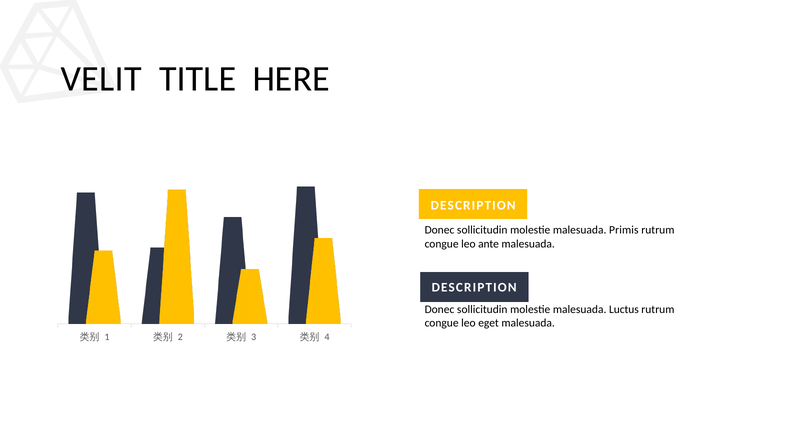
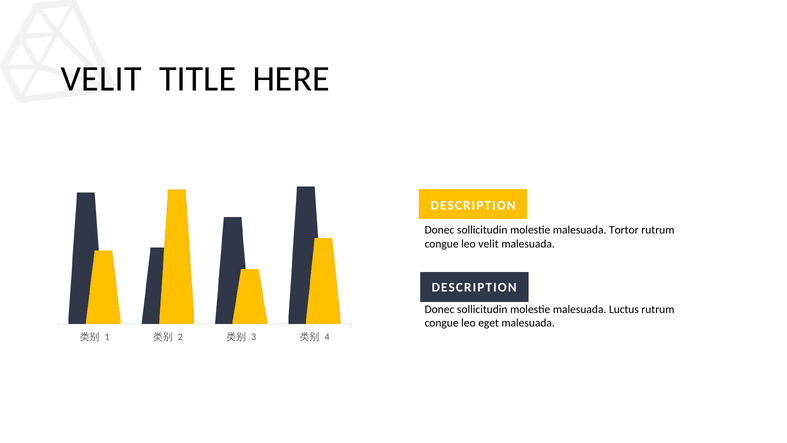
Primis: Primis -> Tortor
leo ante: ante -> velit
